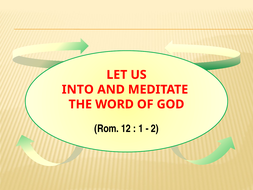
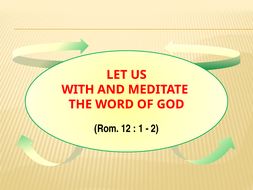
INTO: INTO -> WITH
